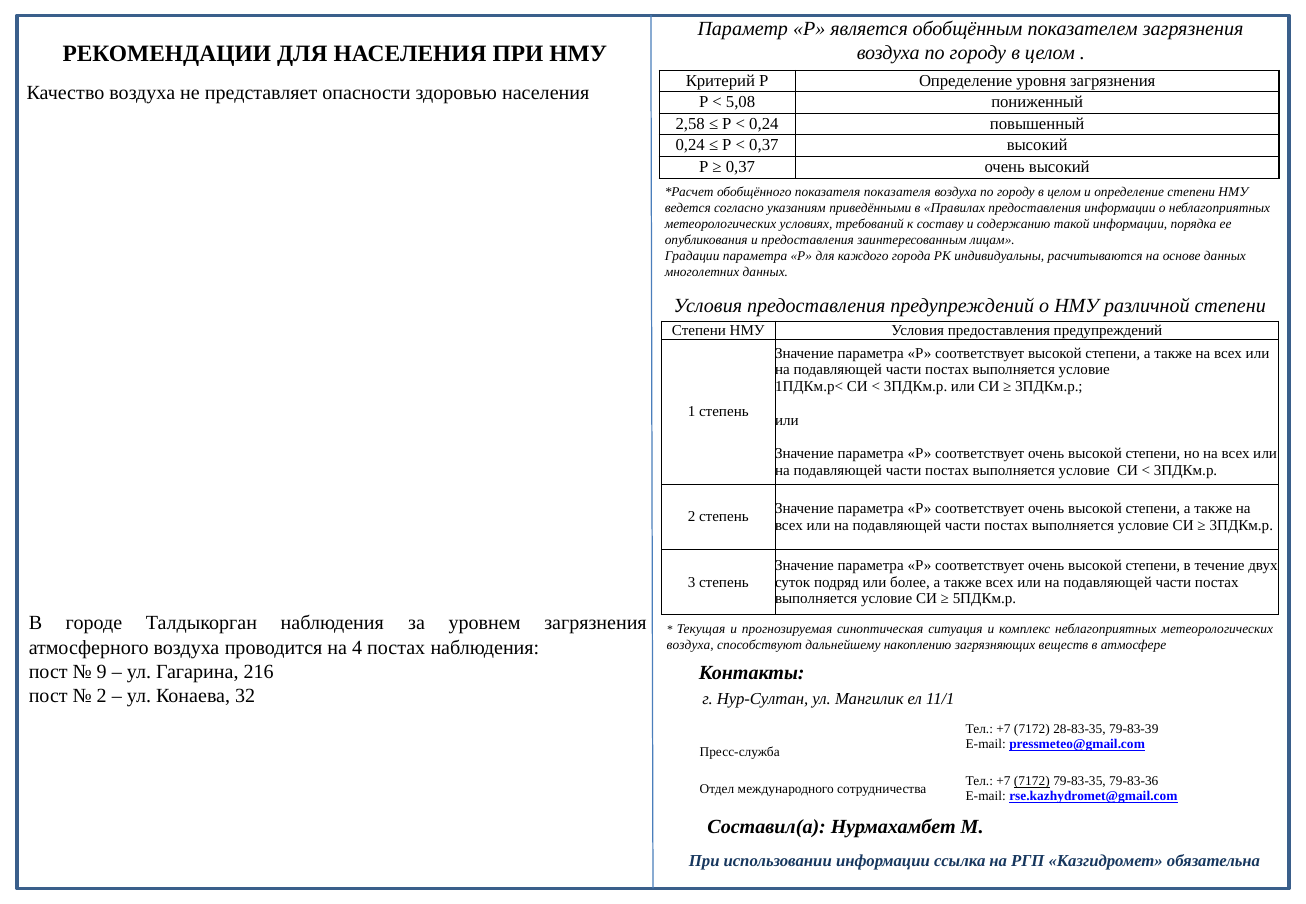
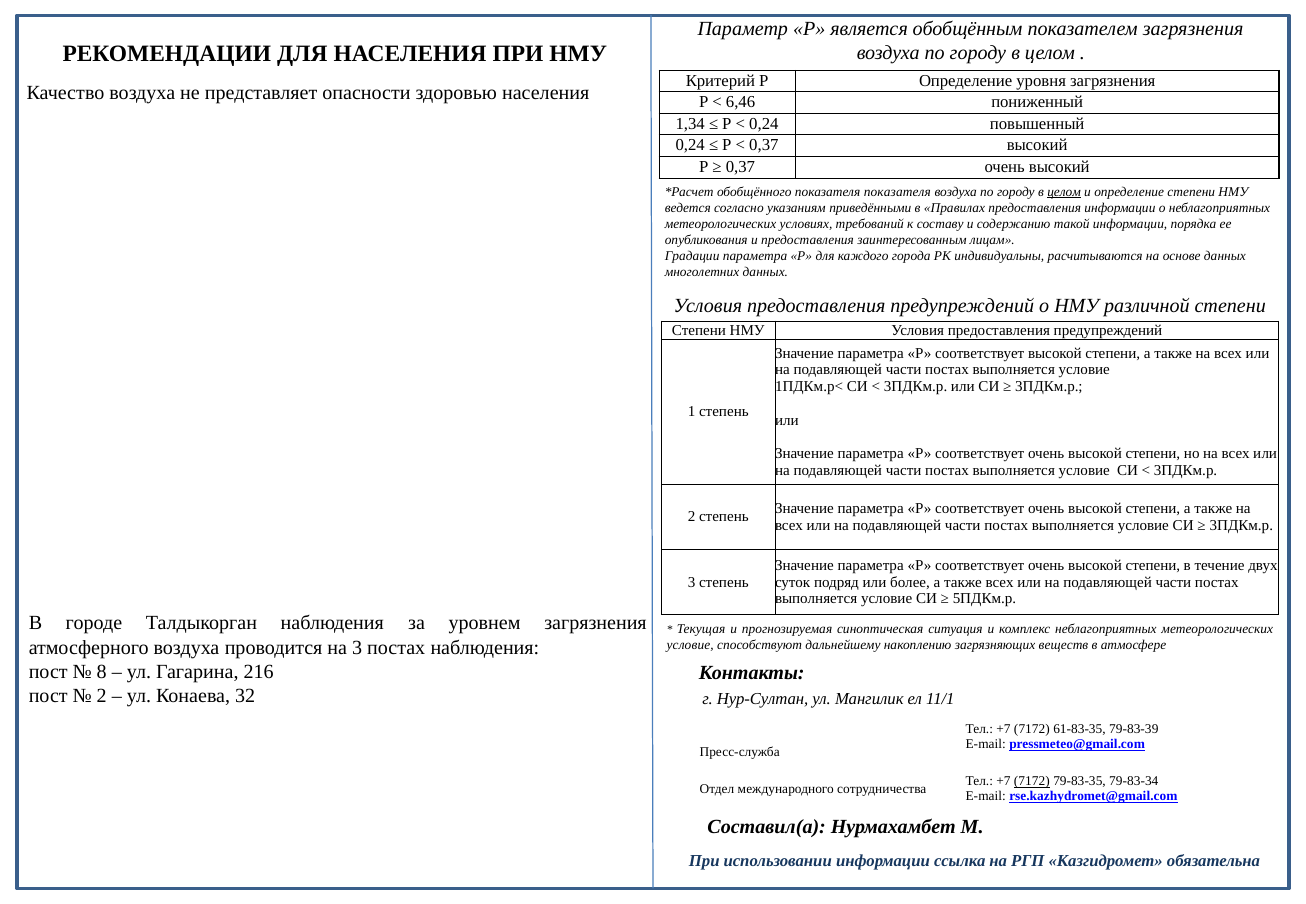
5,08: 5,08 -> 6,46
2,58: 2,58 -> 1,34
целом at (1064, 192) underline: none -> present
на 4: 4 -> 3
воздуха at (690, 645): воздуха -> условие
9: 9 -> 8
28-83-35: 28-83-35 -> 61-83-35
79-83-36: 79-83-36 -> 79-83-34
